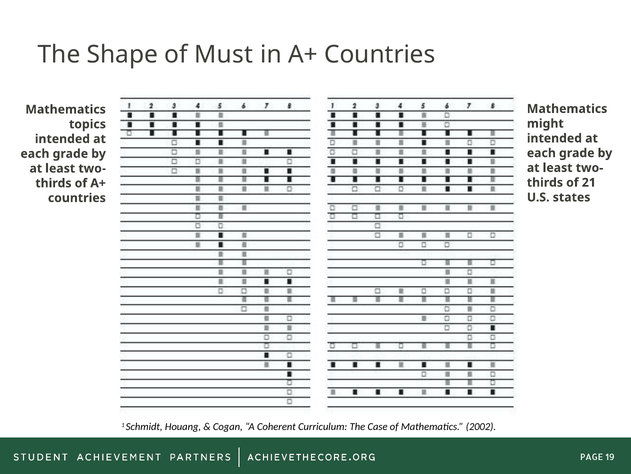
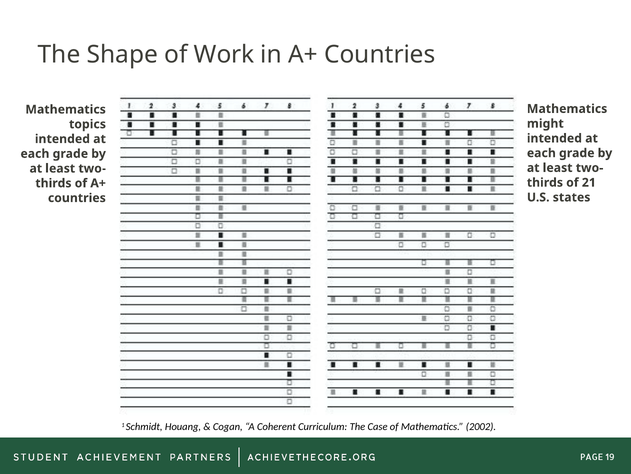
Must: Must -> Work
